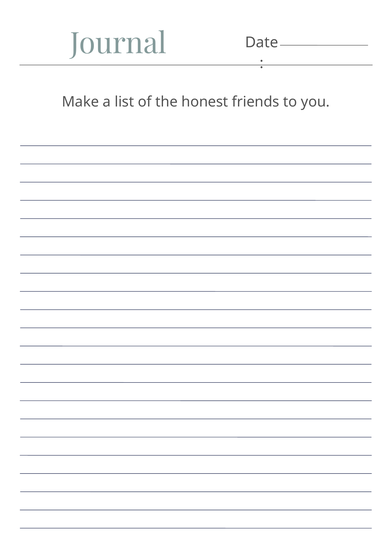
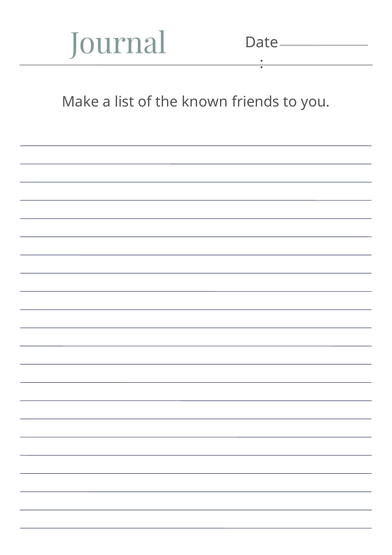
honest: honest -> known
